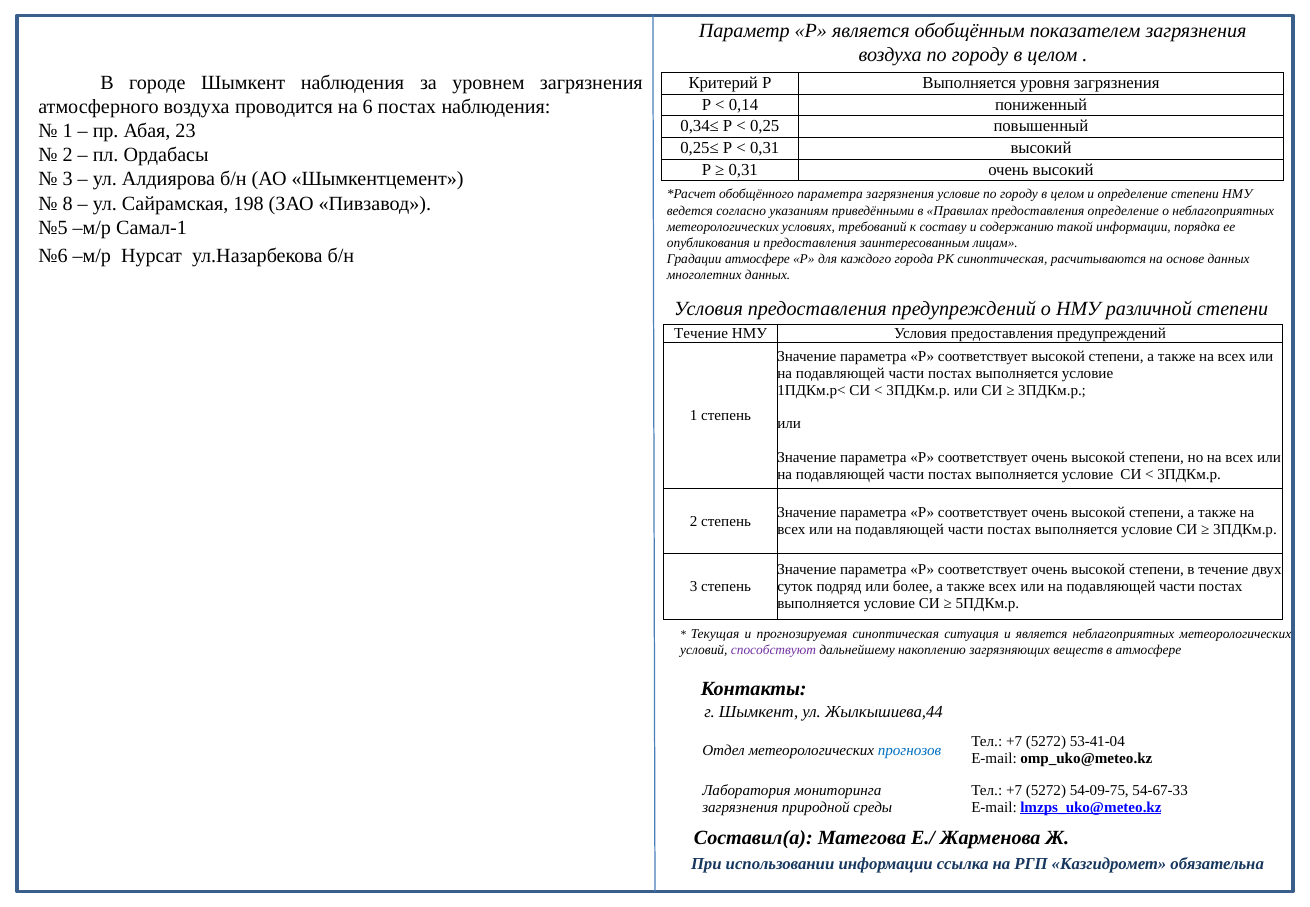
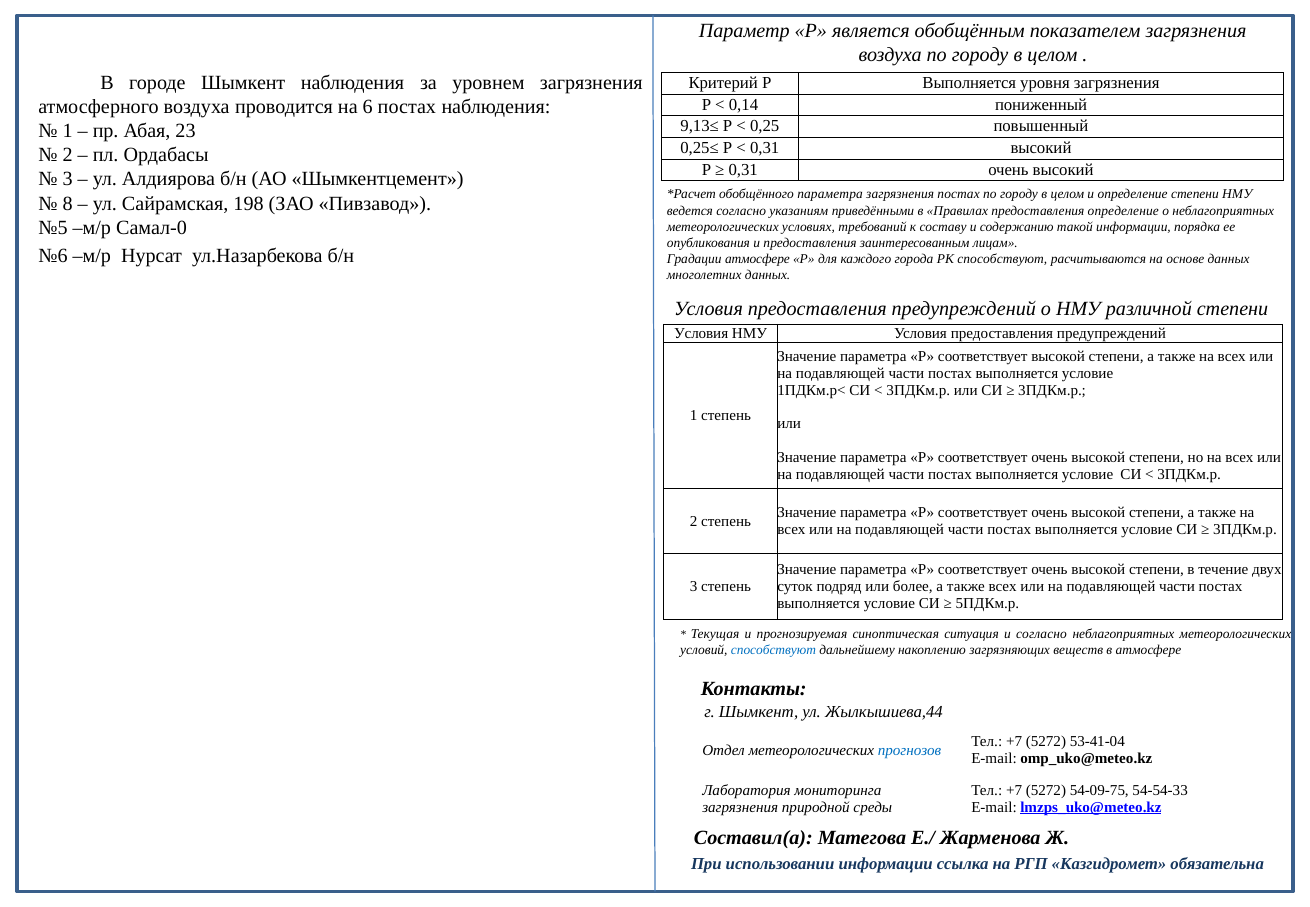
0,34≤: 0,34≤ -> 9,13≤
загрязнения условие: условие -> постах
Самал-1: Самал-1 -> Самал-0
РК синоптическая: синоптическая -> способствуют
Течение at (701, 334): Течение -> Условия
и является: является -> согласно
способствуют at (773, 650) colour: purple -> blue
54-67-33: 54-67-33 -> 54-54-33
